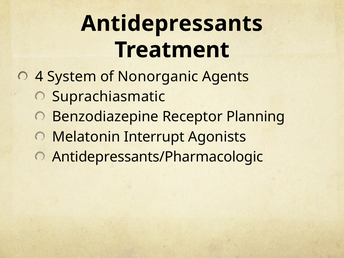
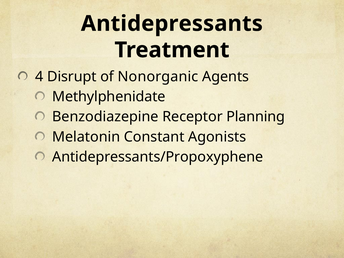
System: System -> Disrupt
Suprachiasmatic: Suprachiasmatic -> Methylphenidate
Interrupt: Interrupt -> Constant
Antidepressants/Pharmacologic: Antidepressants/Pharmacologic -> Antidepressants/Propoxyphene
